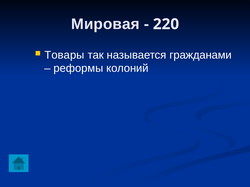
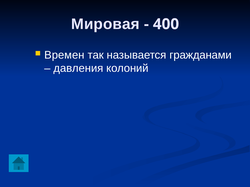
220: 220 -> 400
Товары: Товары -> Времен
реформы: реформы -> давления
